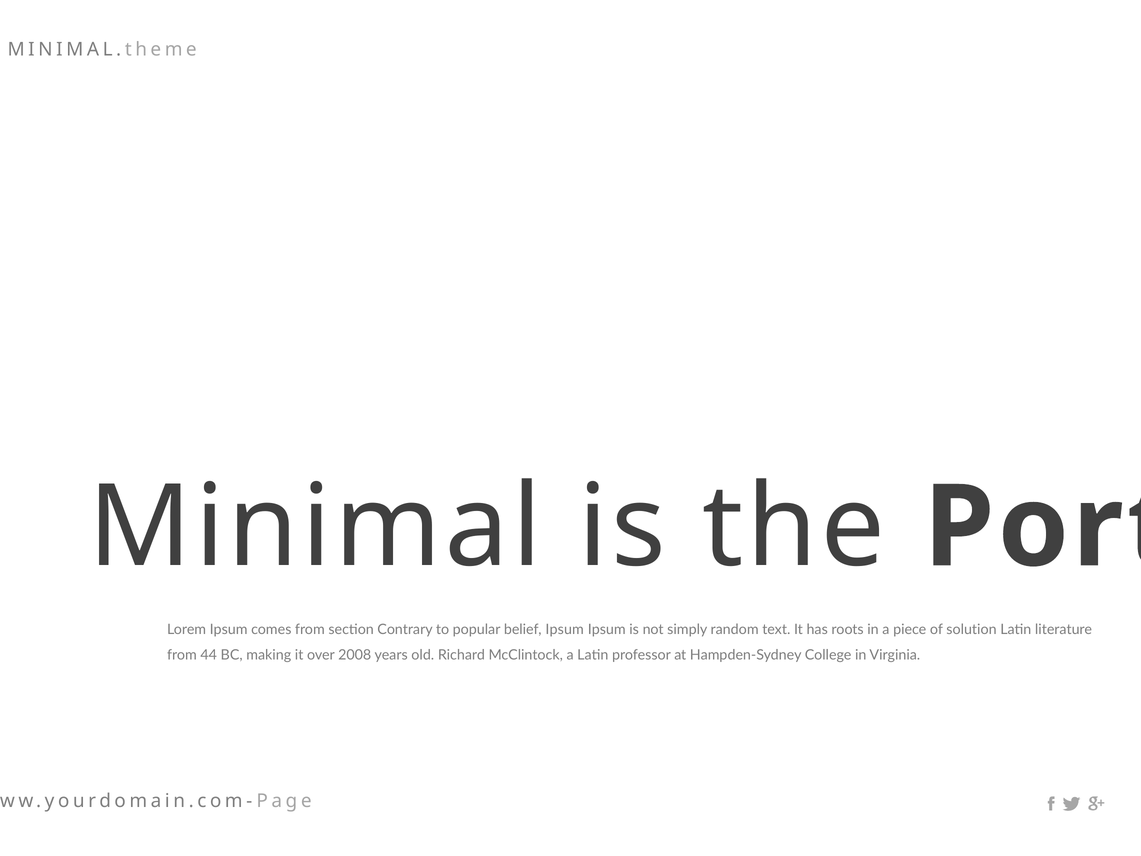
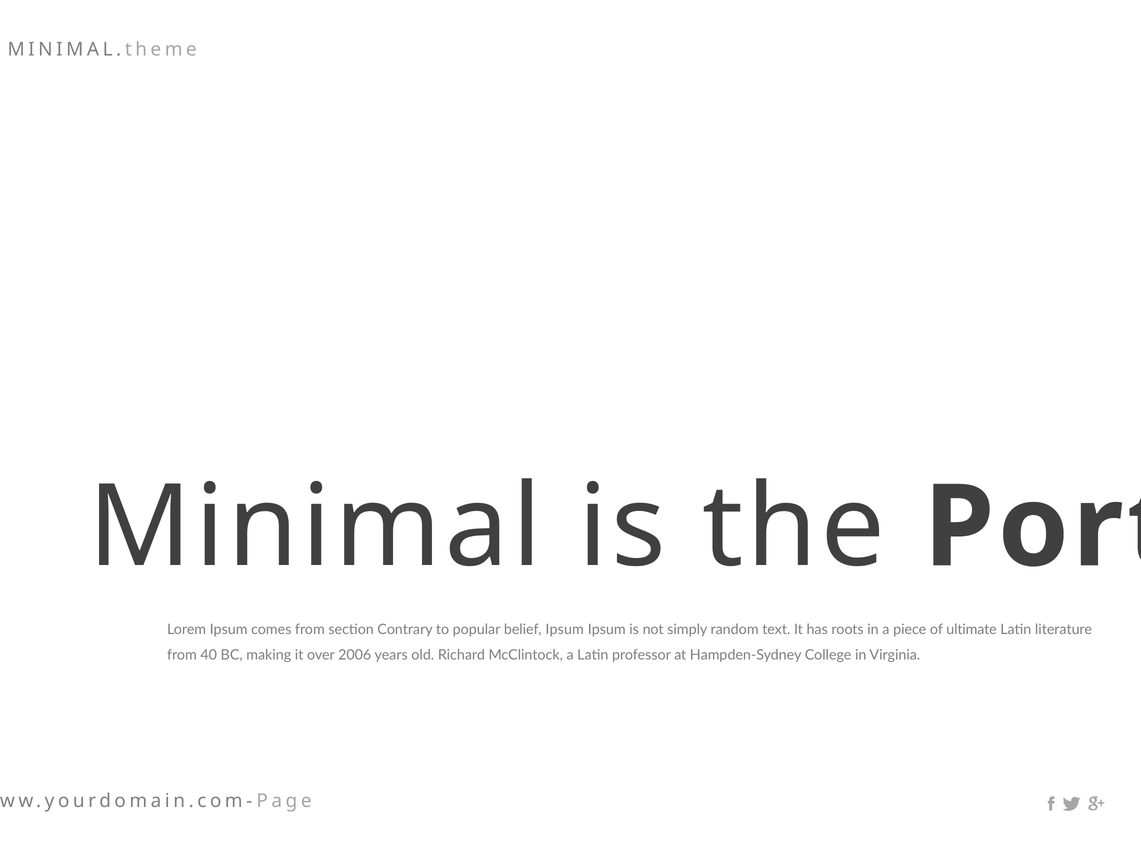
solution: solution -> ultimate
44: 44 -> 40
2008: 2008 -> 2006
